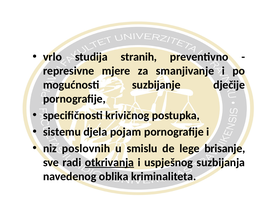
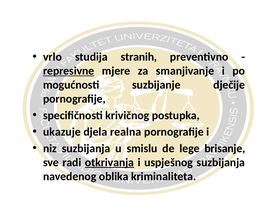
represivne underline: none -> present
sistemu: sistemu -> ukazuje
pojam: pojam -> realna
niz poslovnih: poslovnih -> suzbijanja
